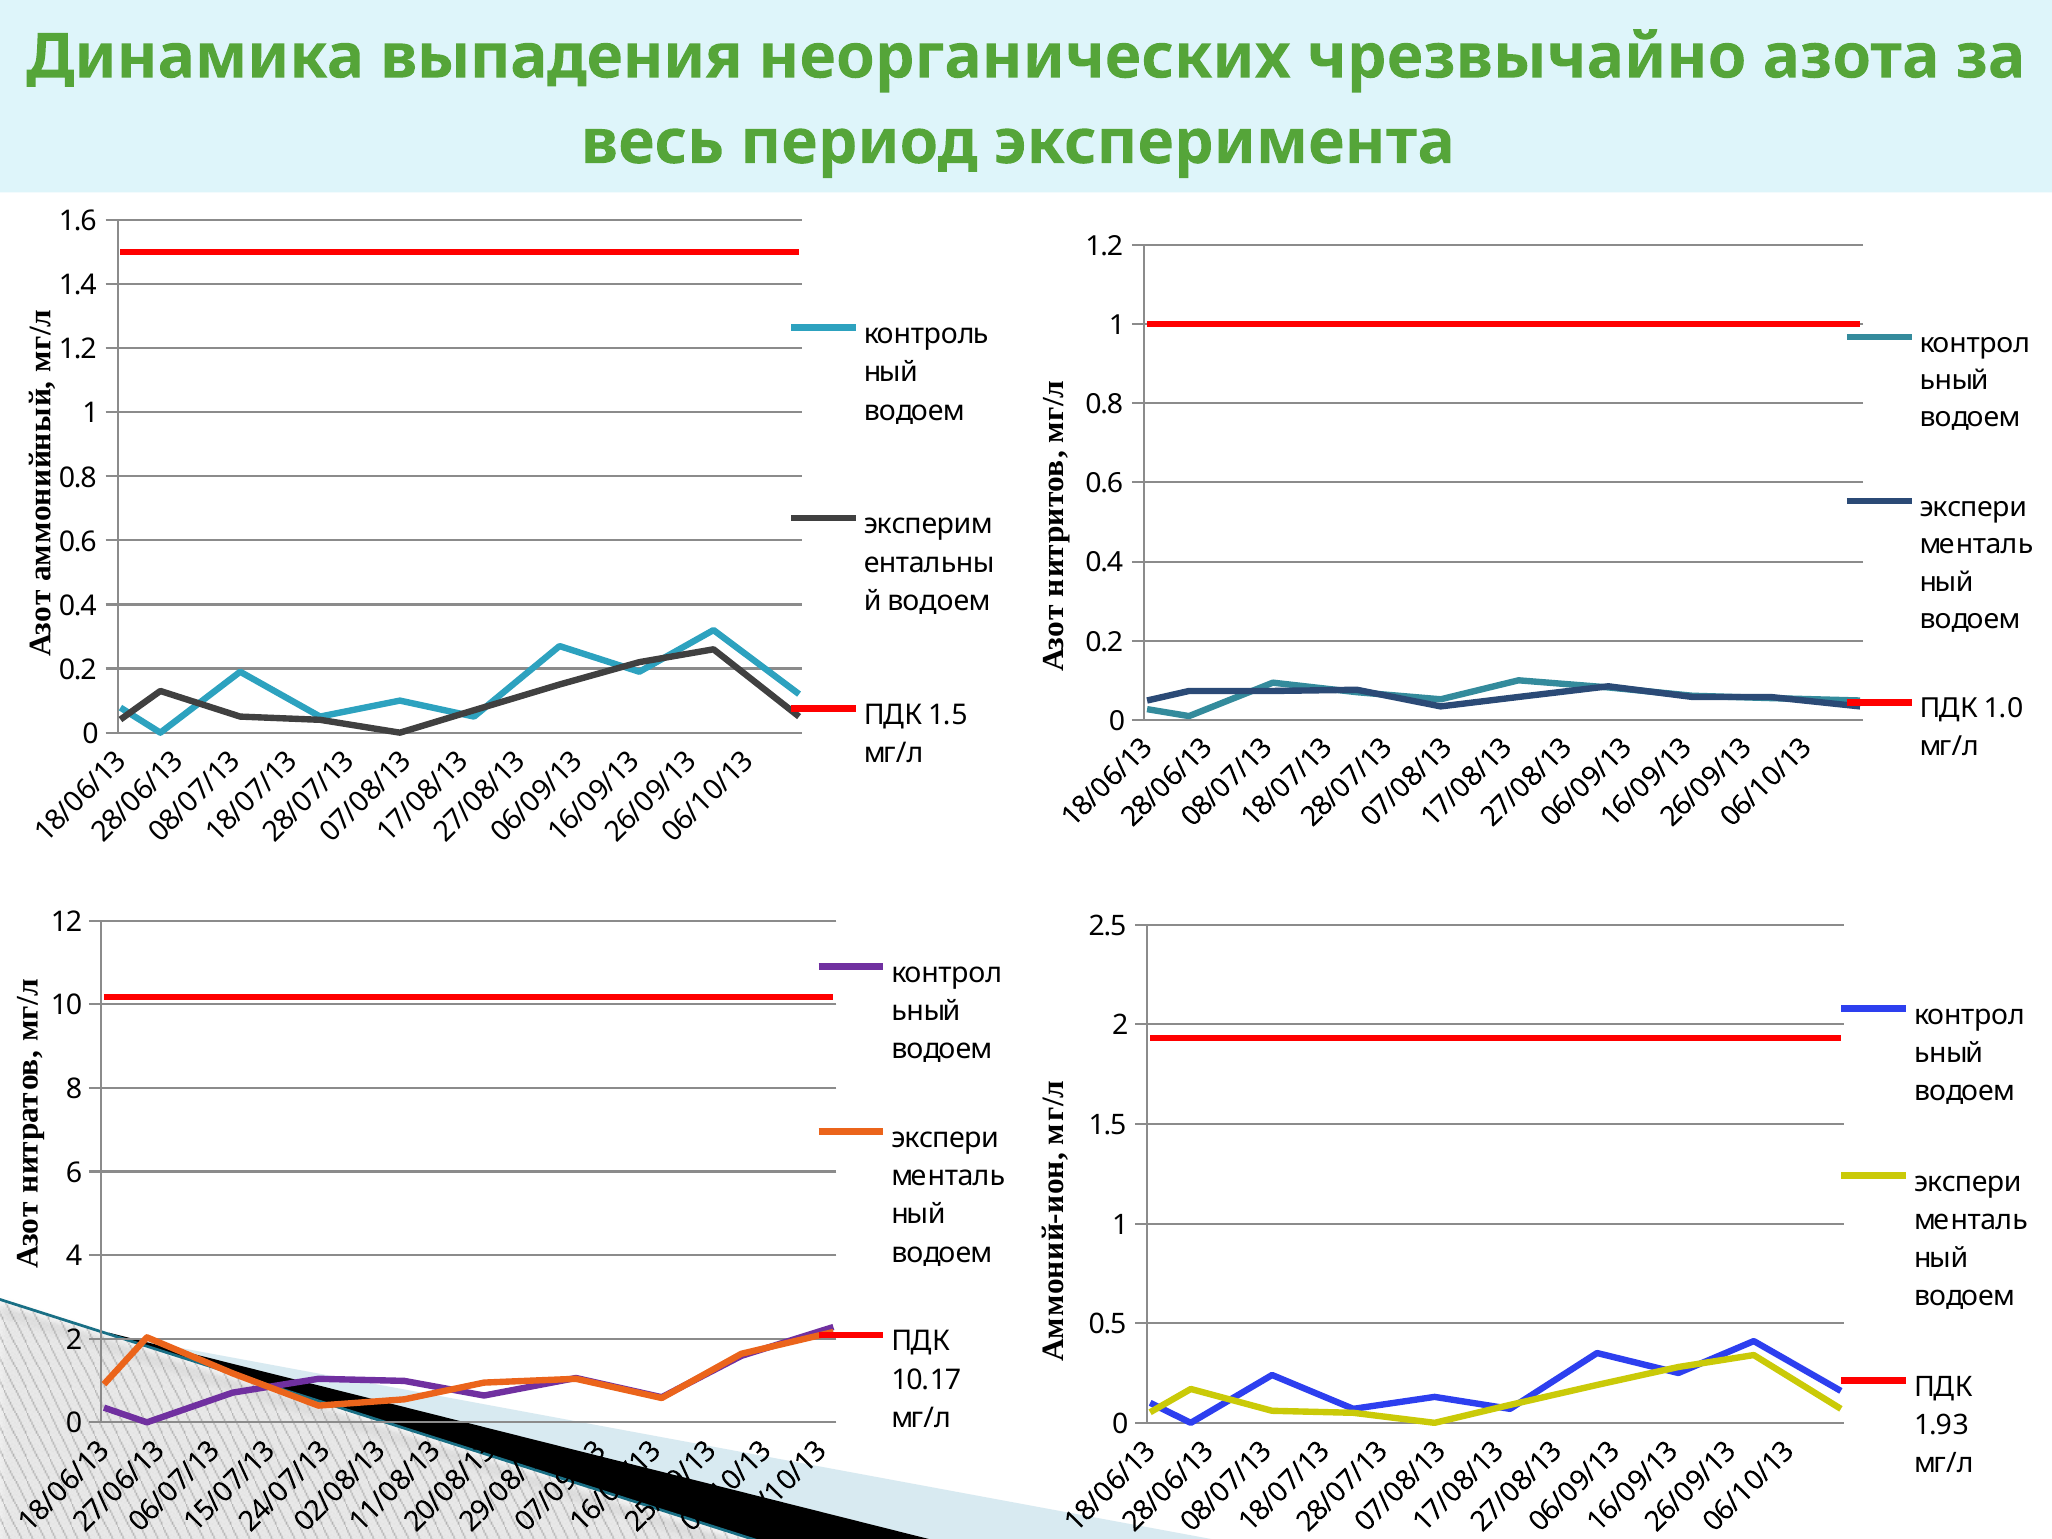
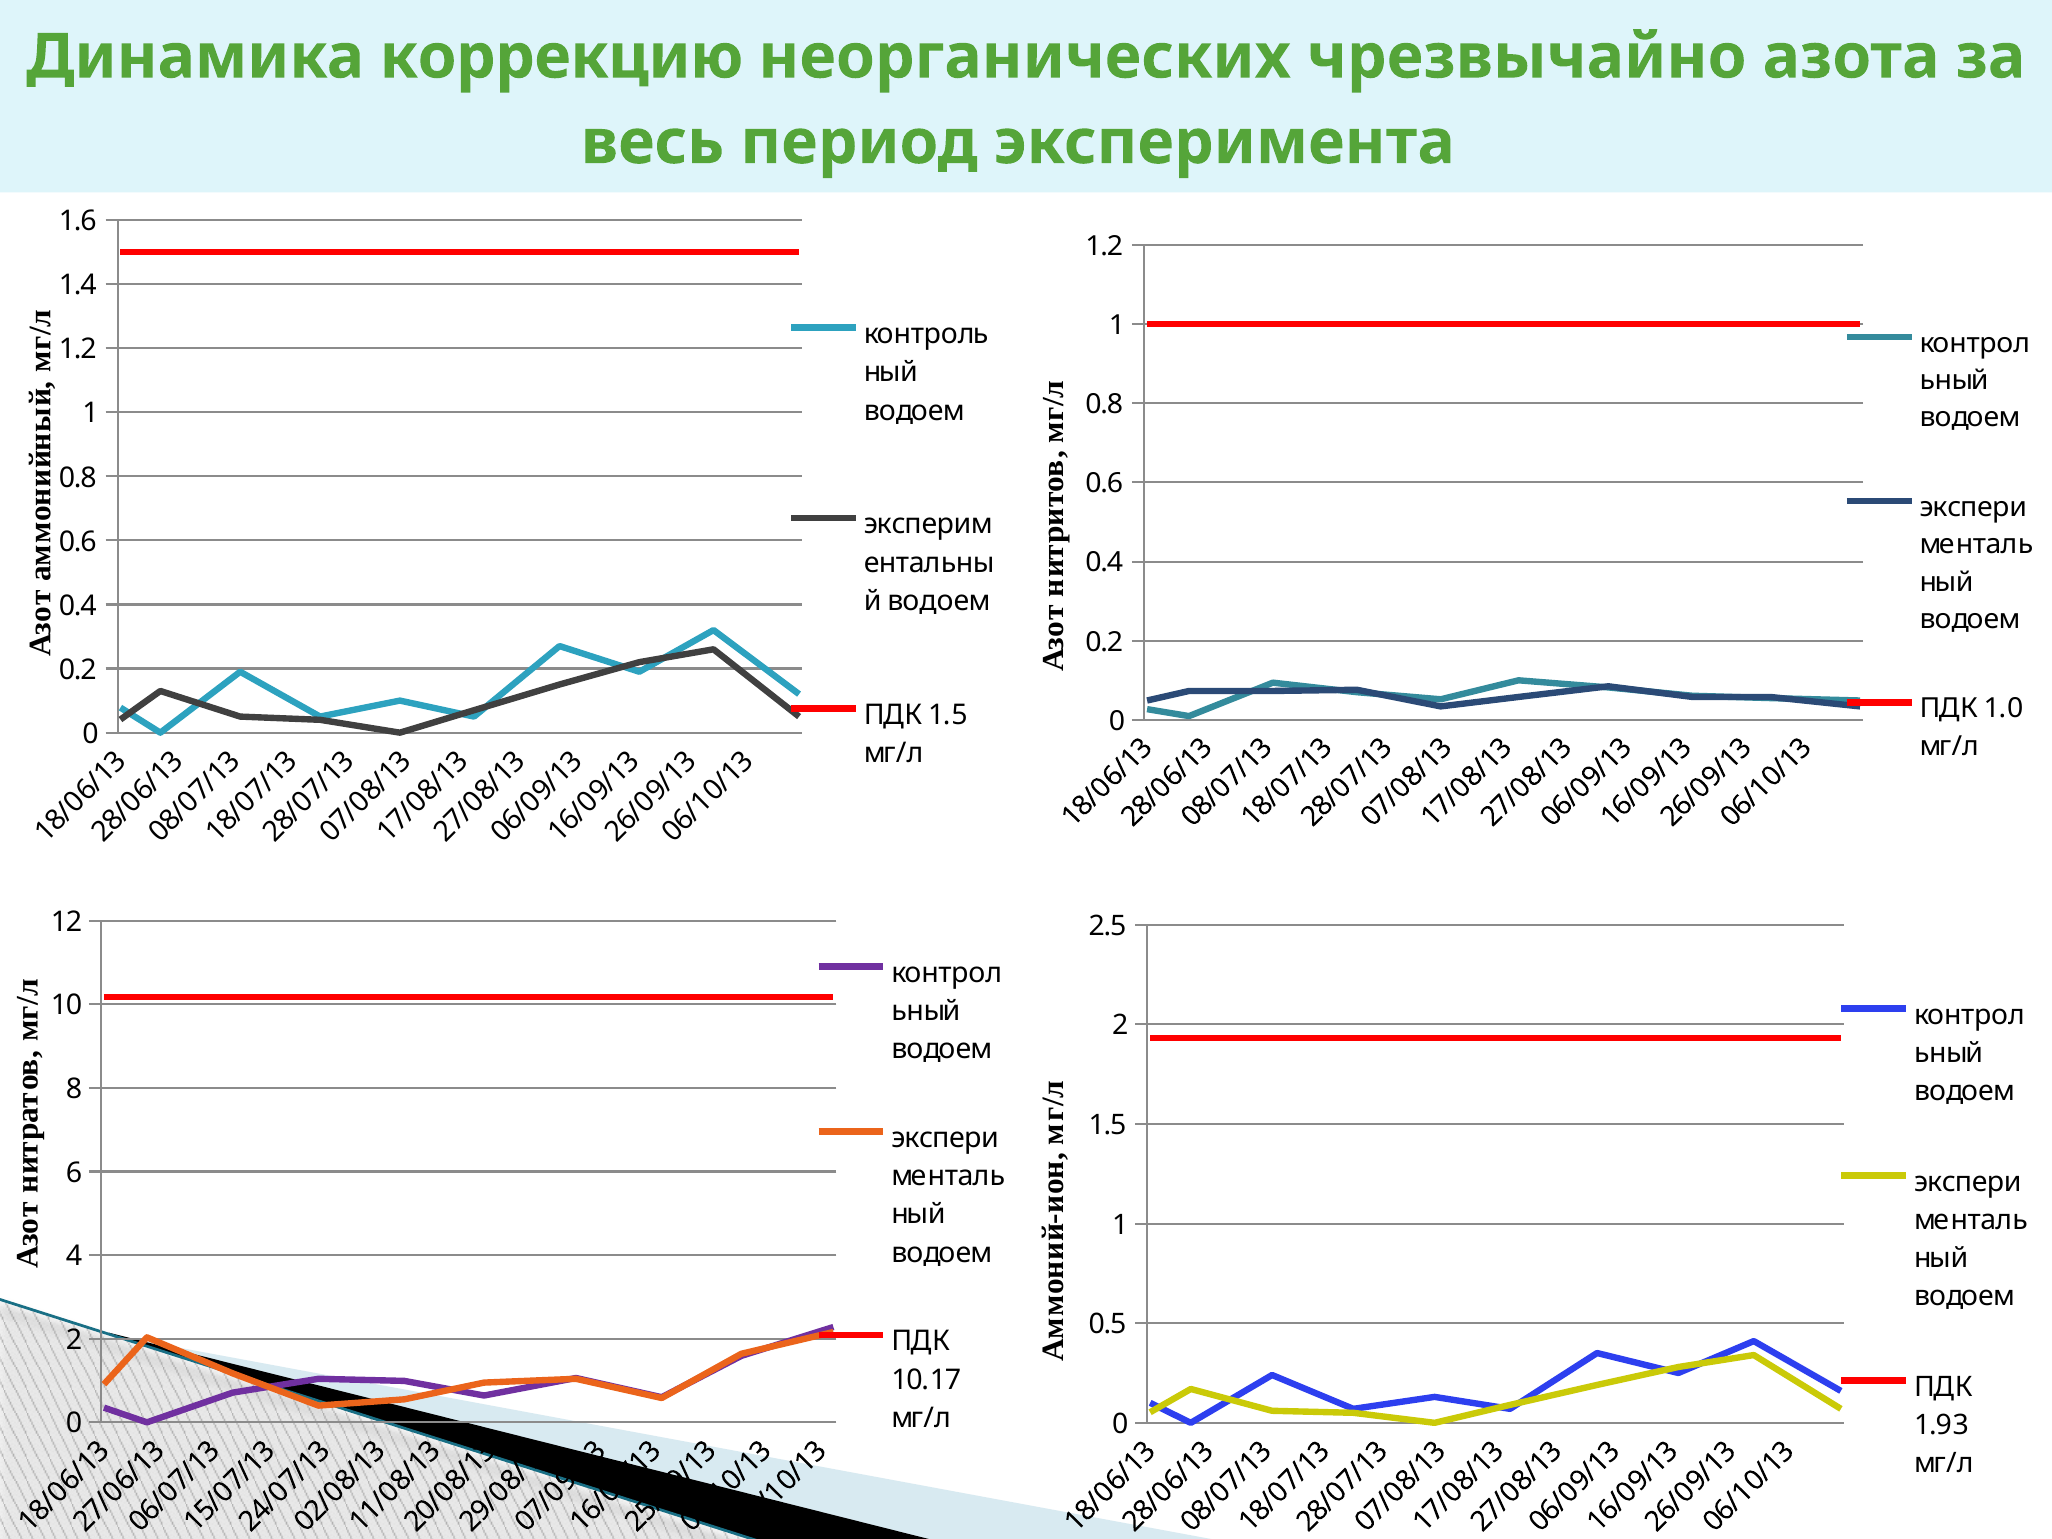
выпадения: выпадения -> коррекцию
